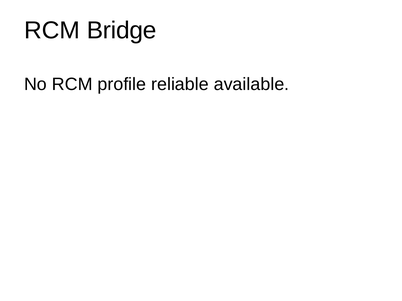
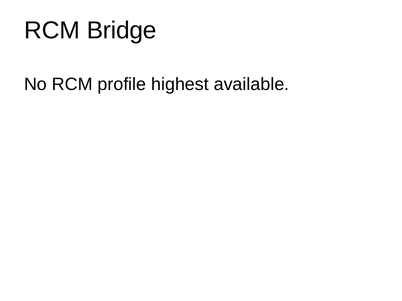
reliable: reliable -> highest
